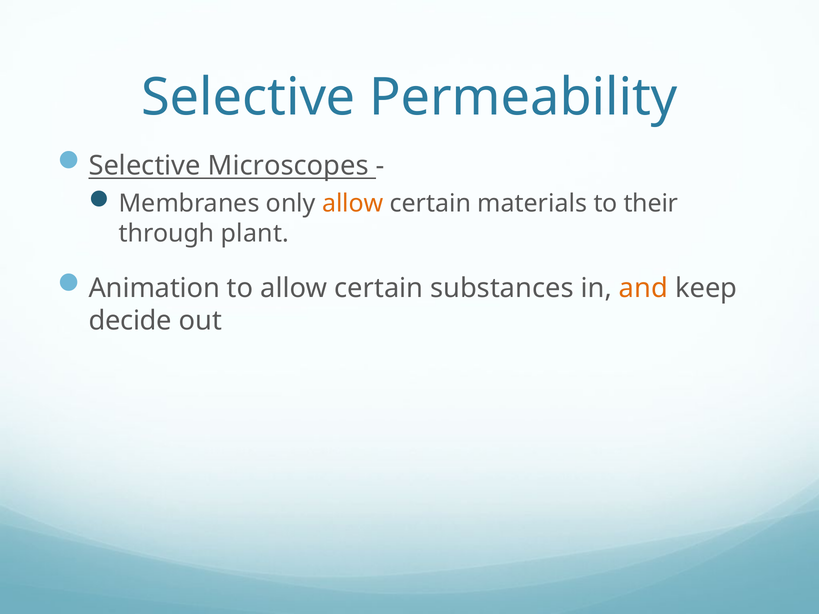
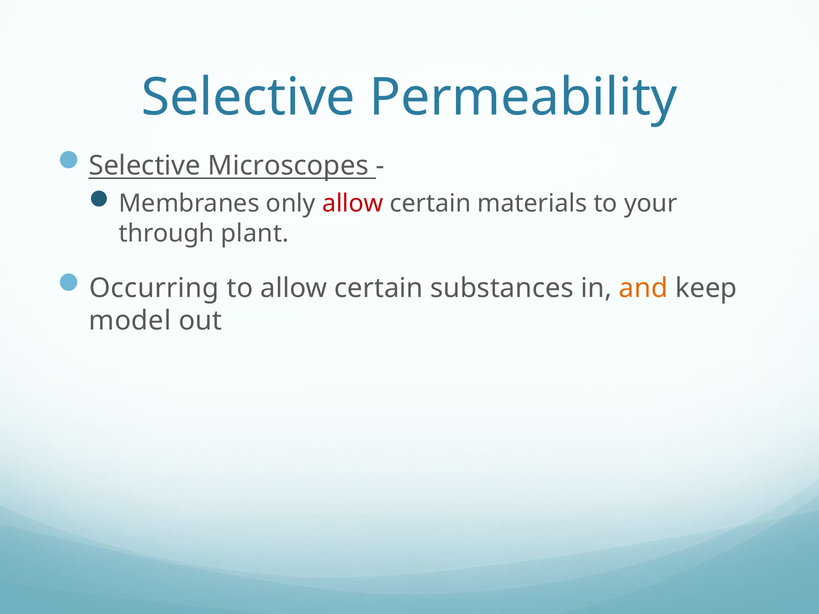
allow at (353, 204) colour: orange -> red
their: their -> your
Animation: Animation -> Occurring
decide: decide -> model
